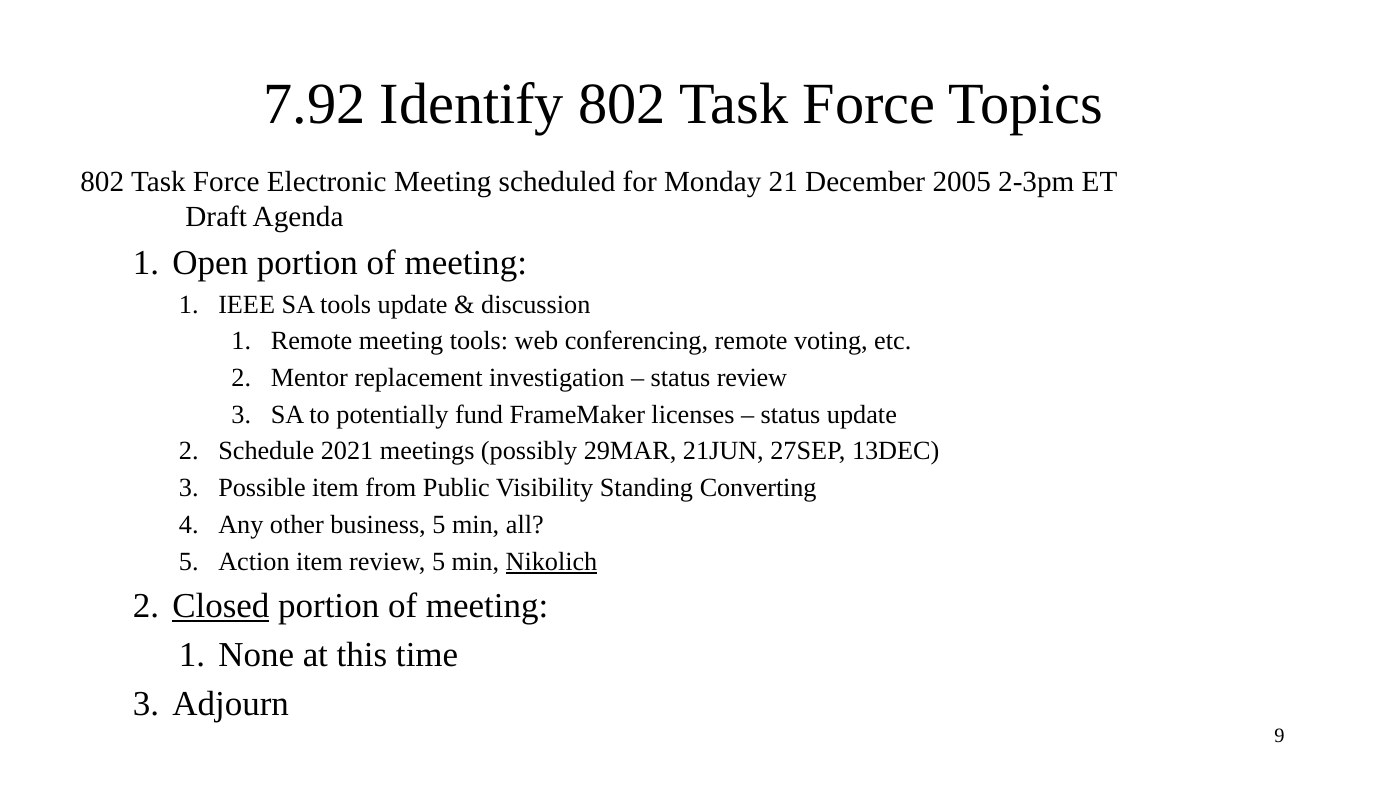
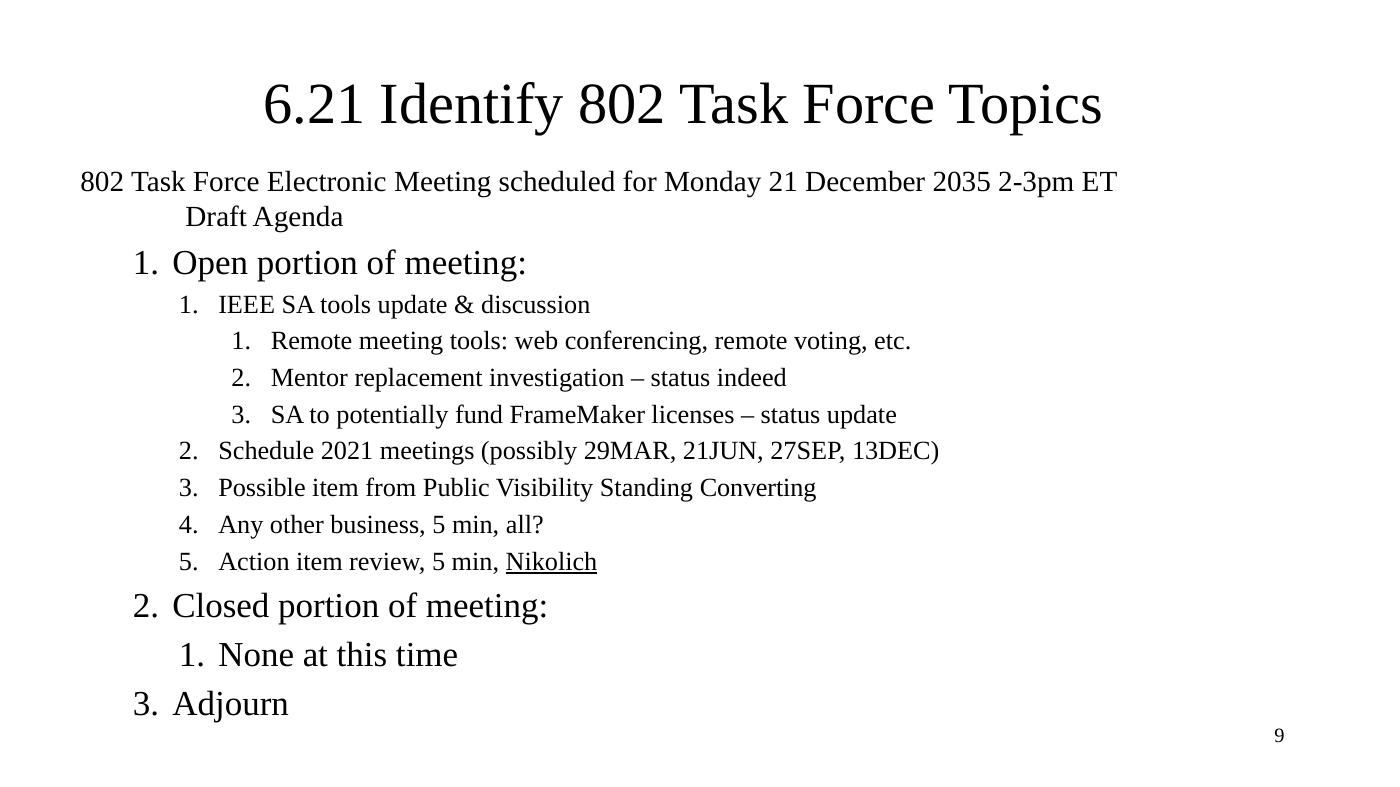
7.92: 7.92 -> 6.21
2005: 2005 -> 2035
status review: review -> indeed
Closed underline: present -> none
